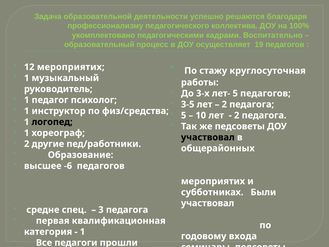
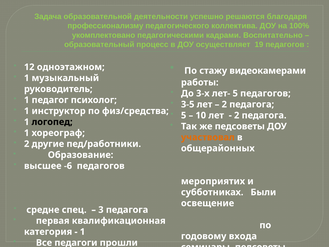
12 мероприятих: мероприятих -> одноэтажном
круглосуточная: круглосуточная -> видеокамерами
участвовал at (208, 137) colour: black -> orange
участвовал at (208, 203): участвовал -> освещение
